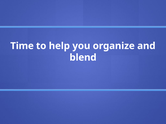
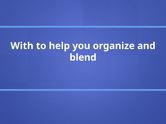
Time: Time -> With
